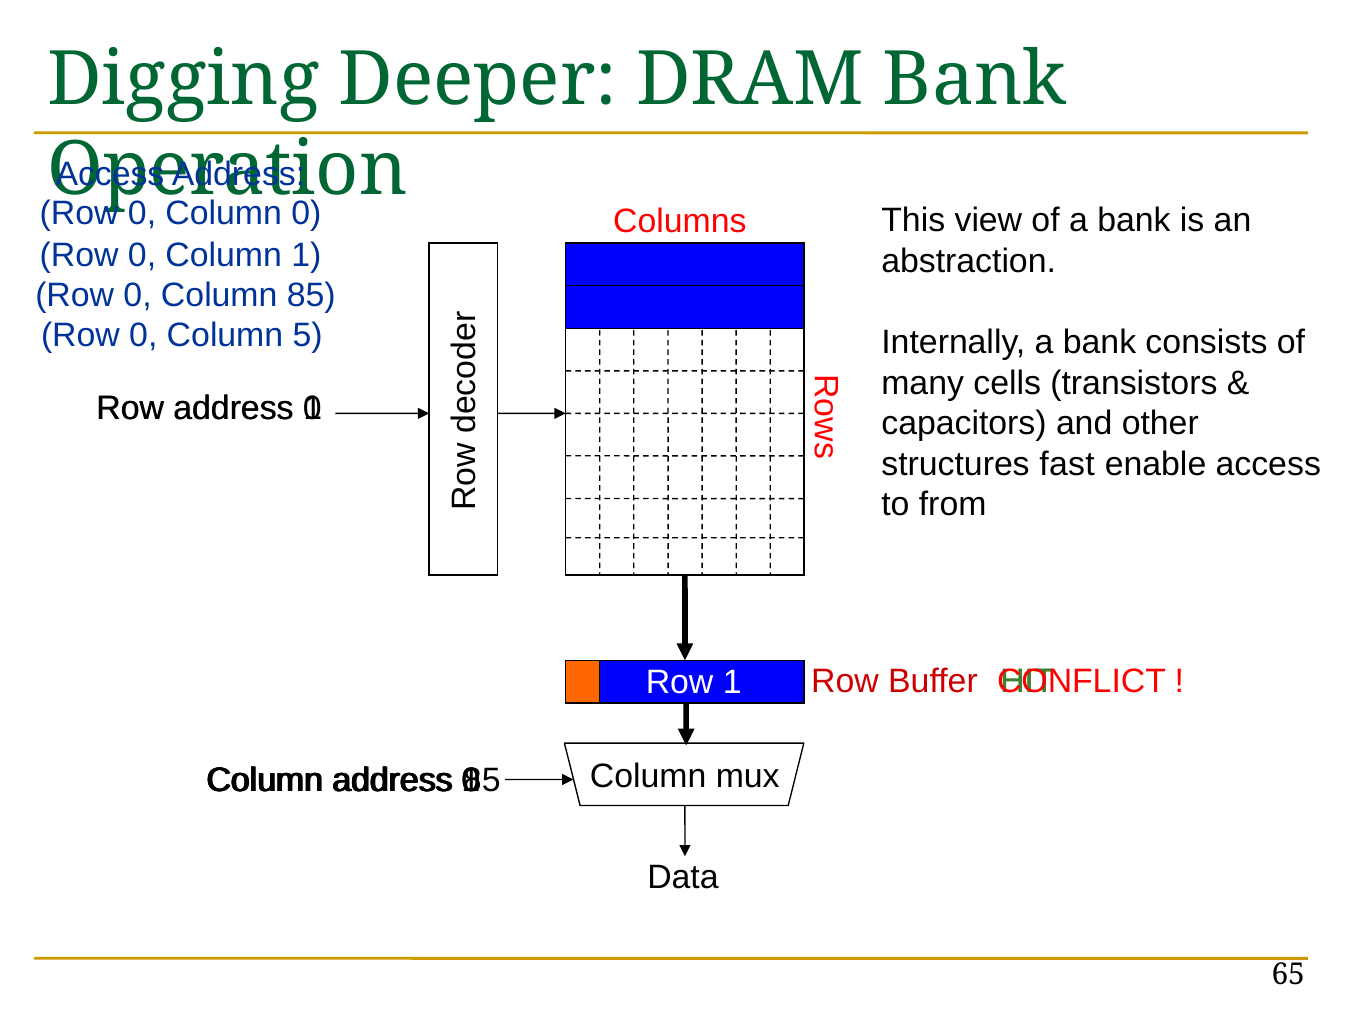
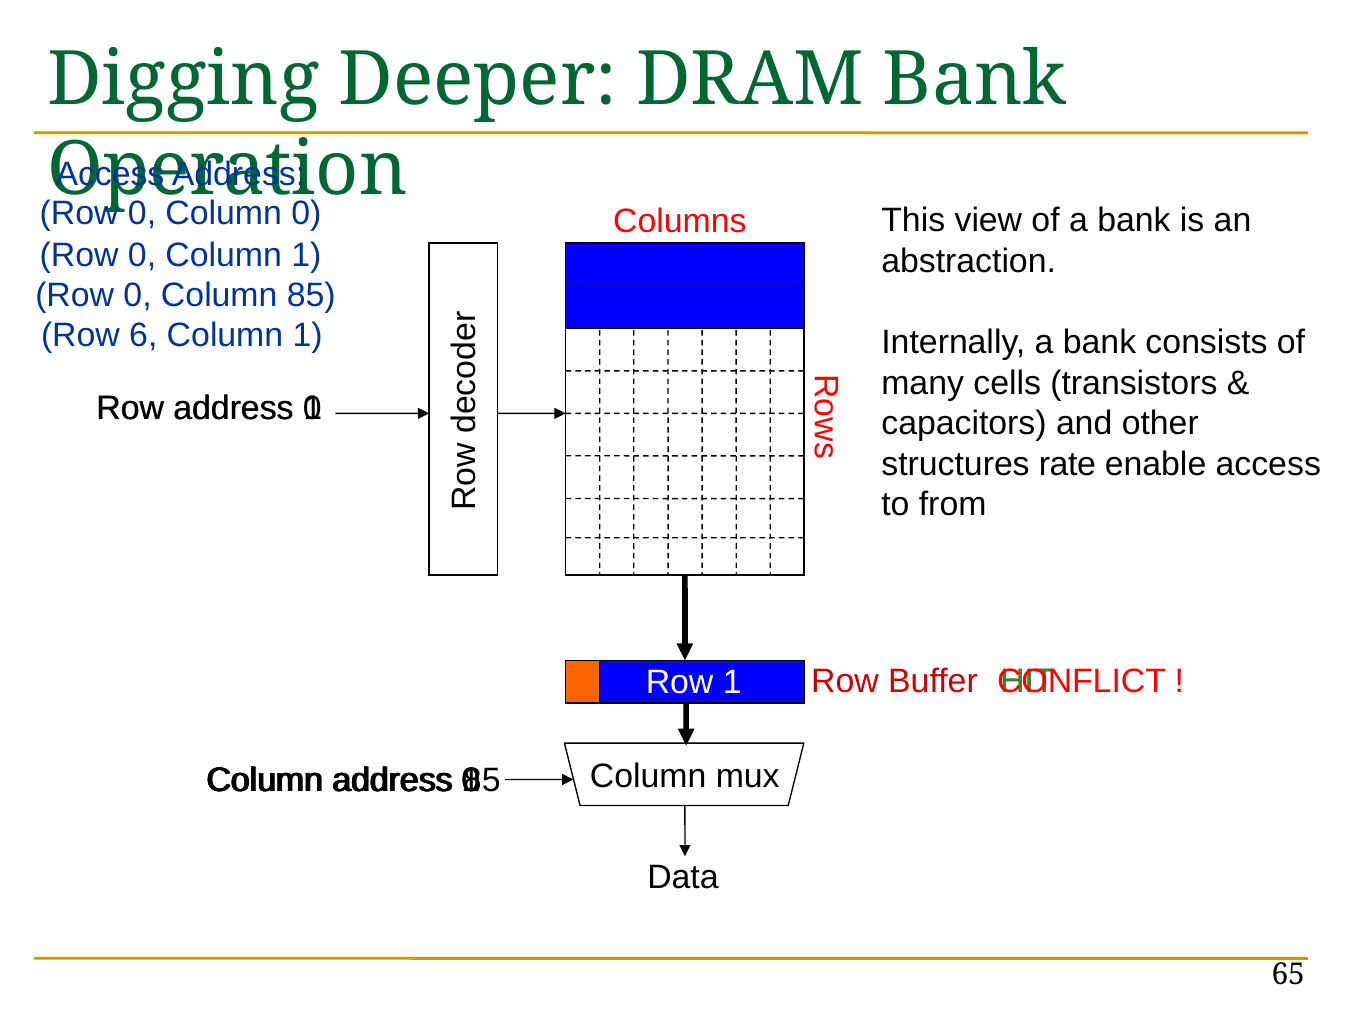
0 at (143, 336): 0 -> 6
5 at (308, 336): 5 -> 1
fast: fast -> rate
